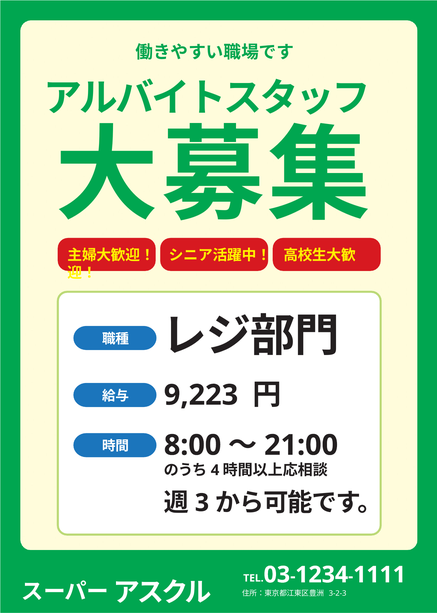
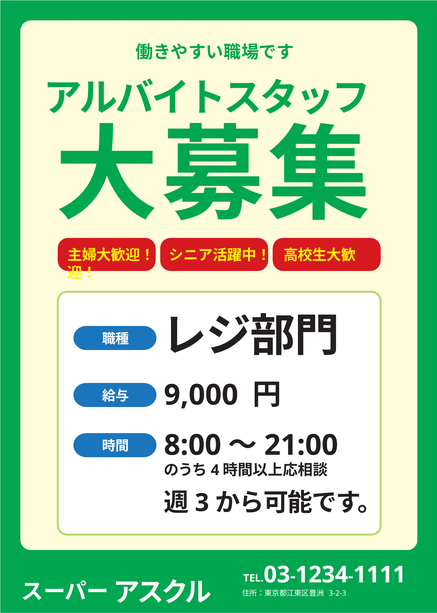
9,223: 9,223 -> 9,000
